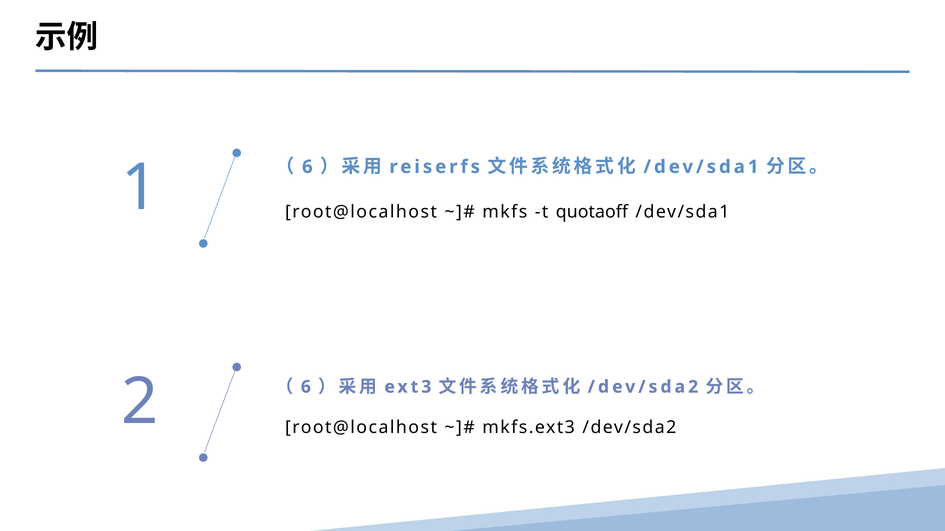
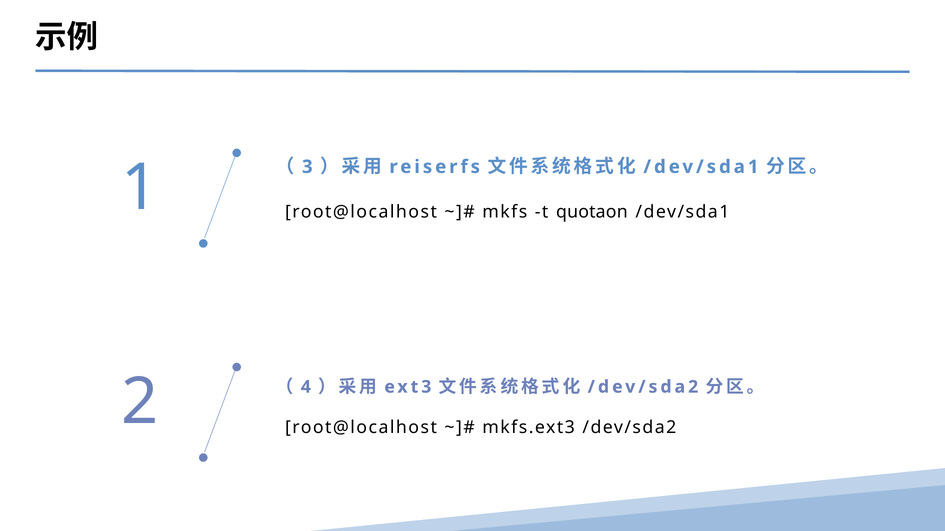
6 at (307, 167): 6 -> 3
quotaoff: quotaoff -> quotaon
6 at (306, 387): 6 -> 4
